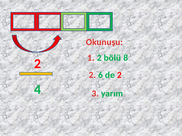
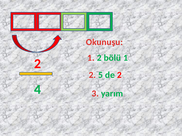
bölü 8: 8 -> 1
6: 6 -> 5
